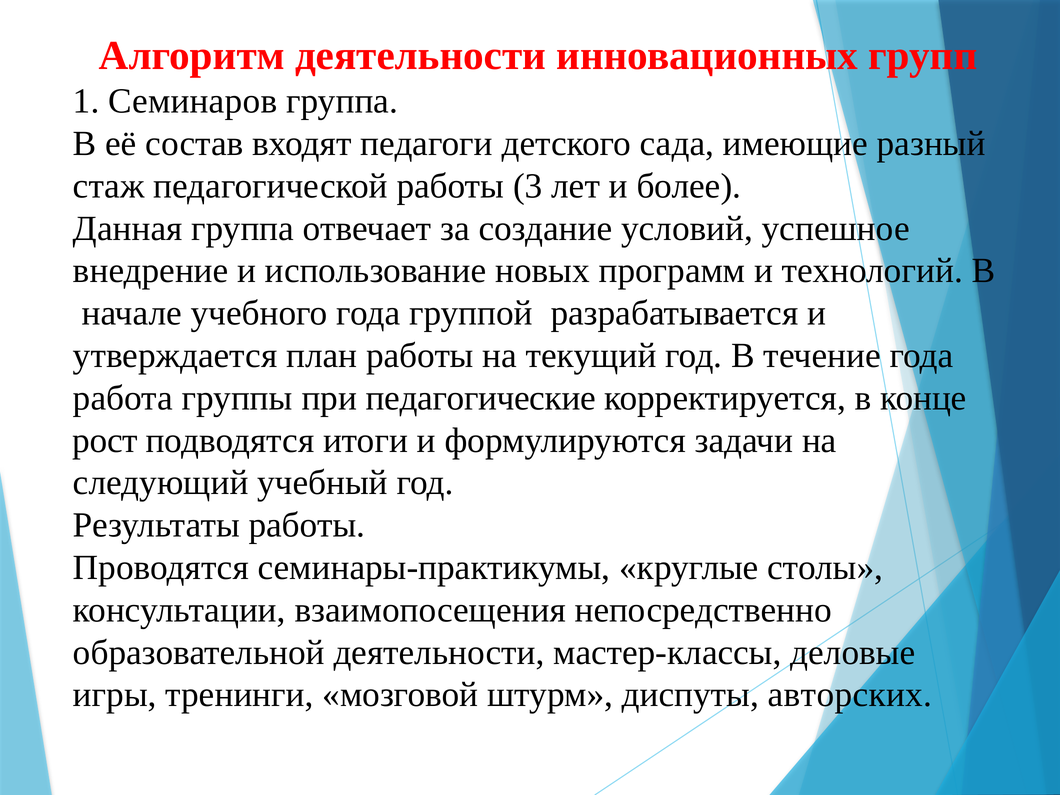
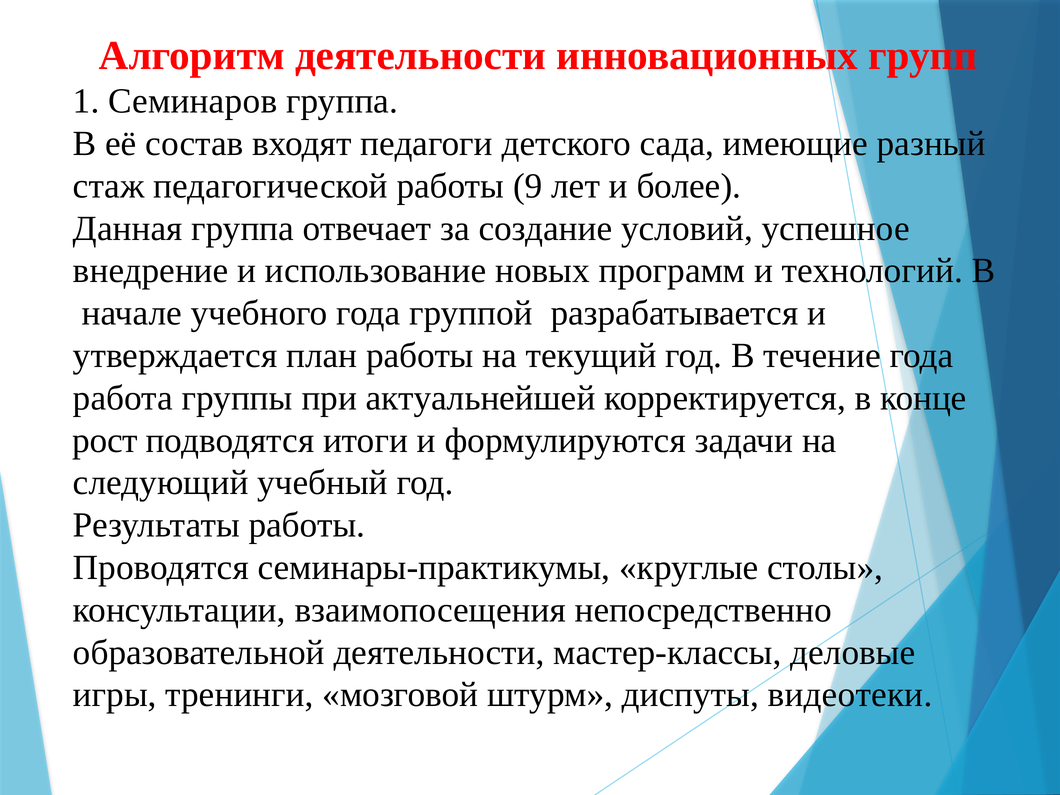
3: 3 -> 9
педагогические: педагогические -> актуальнейшей
авторских: авторских -> видеотеки
